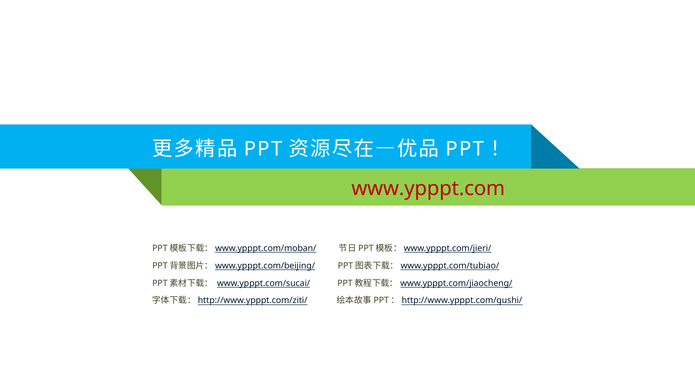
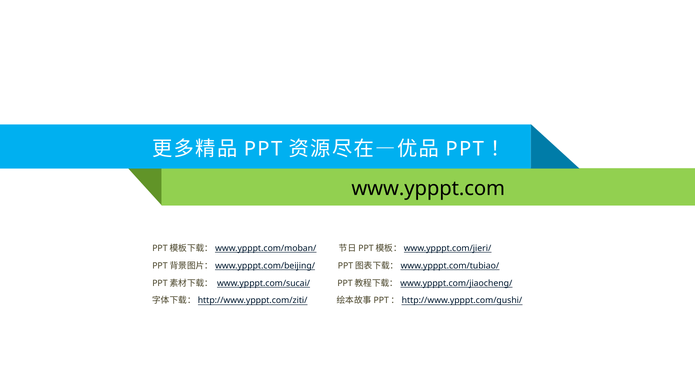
www.ypppt.com colour: red -> black
